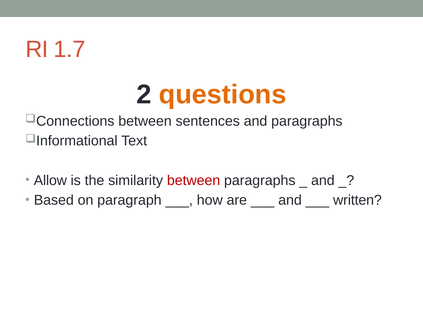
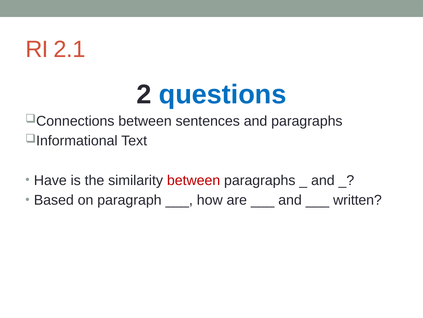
1.7: 1.7 -> 2.1
questions colour: orange -> blue
Allow: Allow -> Have
